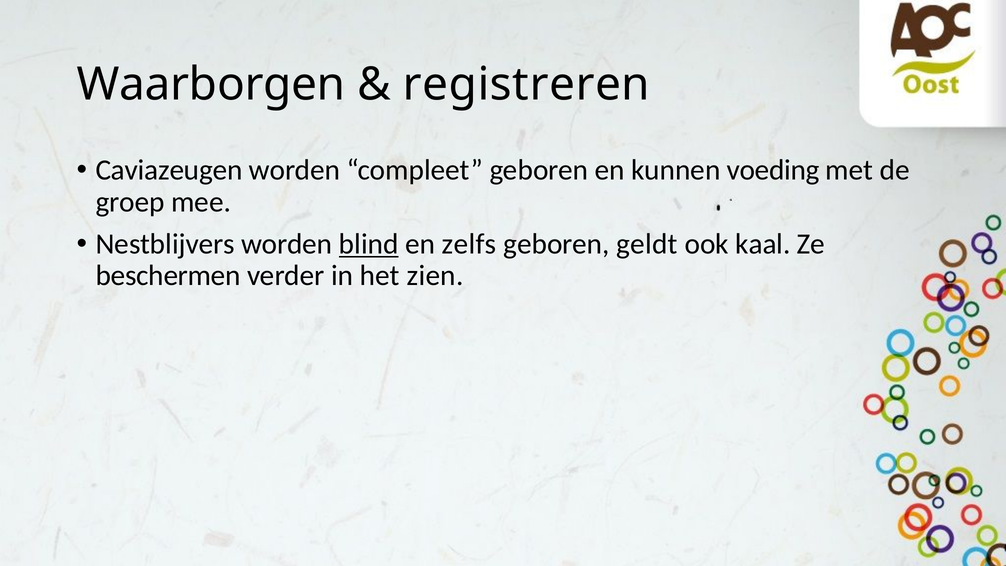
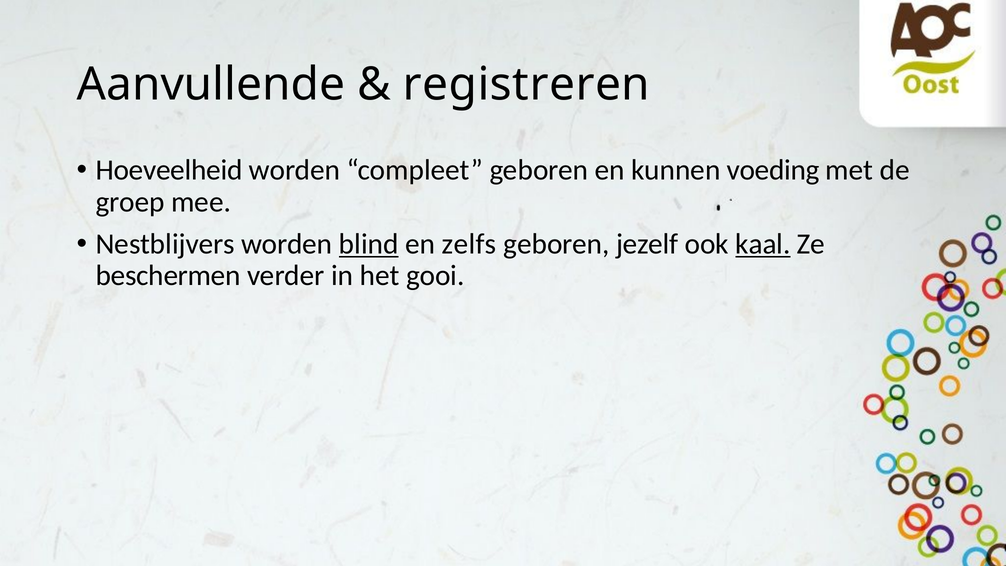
Waarborgen: Waarborgen -> Aanvullende
Caviazeugen: Caviazeugen -> Hoeveelheid
geldt: geldt -> jezelf
kaal underline: none -> present
zien: zien -> gooi
